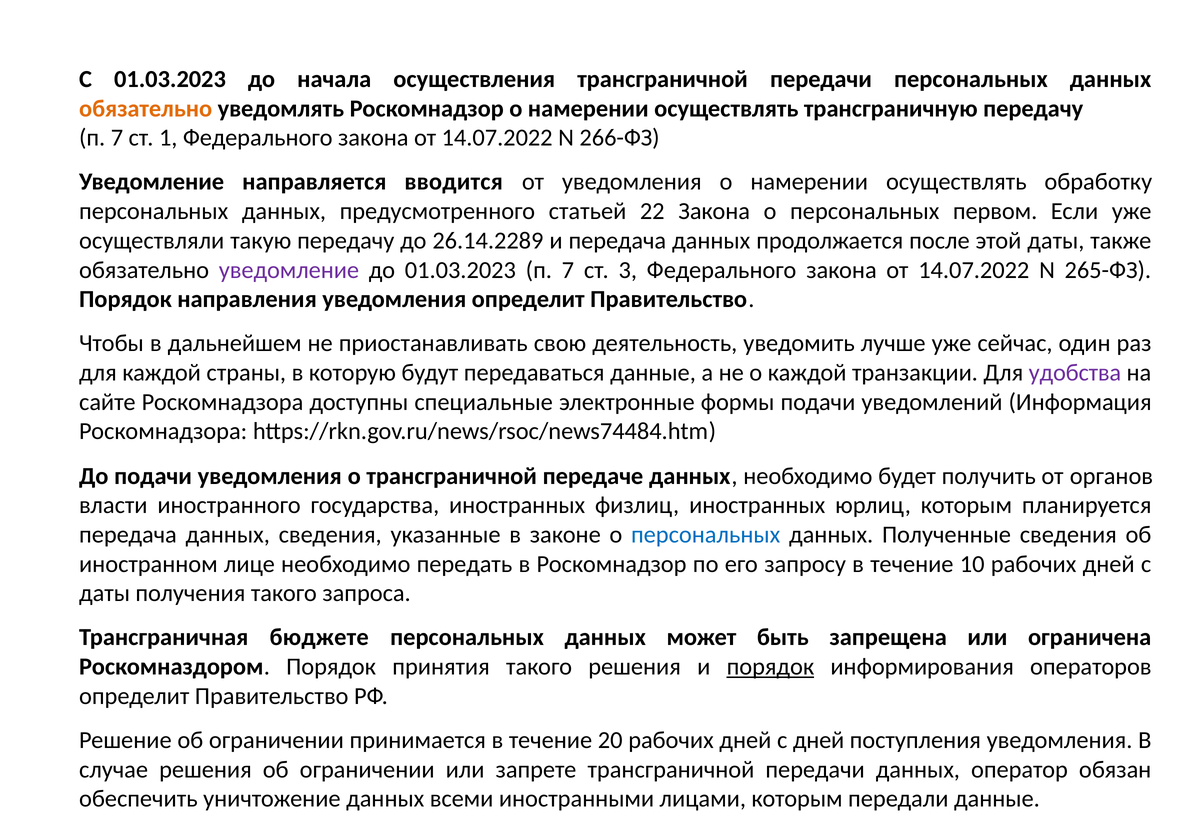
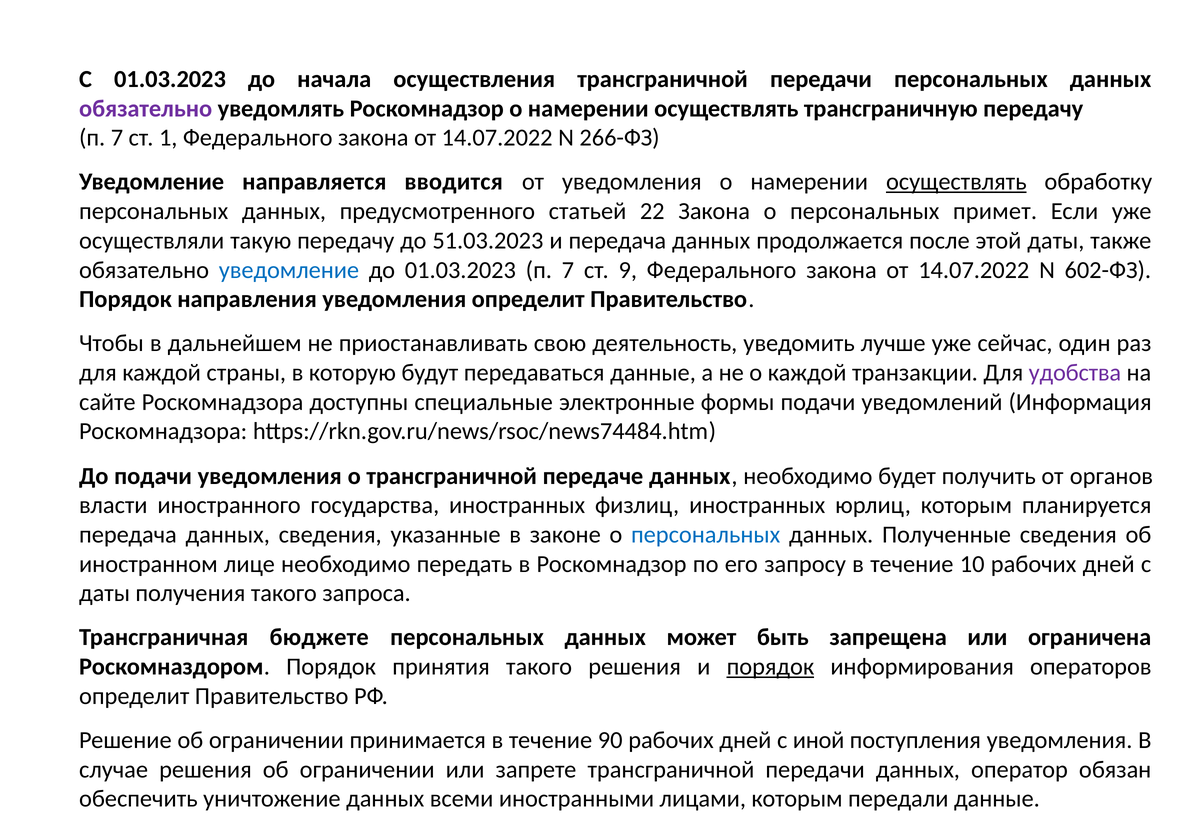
обязательно at (146, 109) colour: orange -> purple
осуществлять at (956, 182) underline: none -> present
первом: первом -> примет
26.14.2289: 26.14.2289 -> 51.03.2023
уведомление at (289, 270) colour: purple -> blue
3: 3 -> 9
265-ФЗ: 265-ФЗ -> 602-ФЗ
20: 20 -> 90
с дней: дней -> иной
